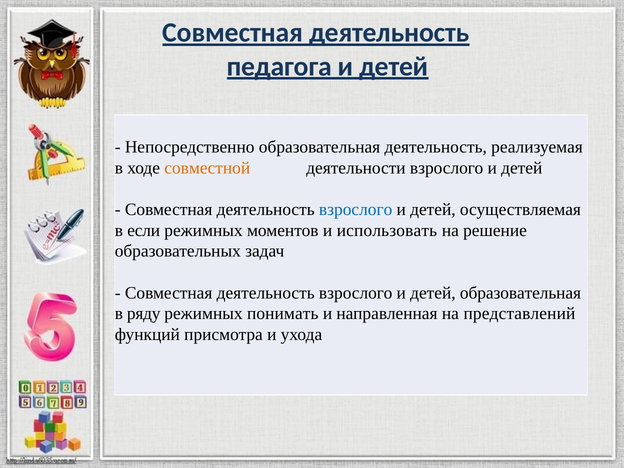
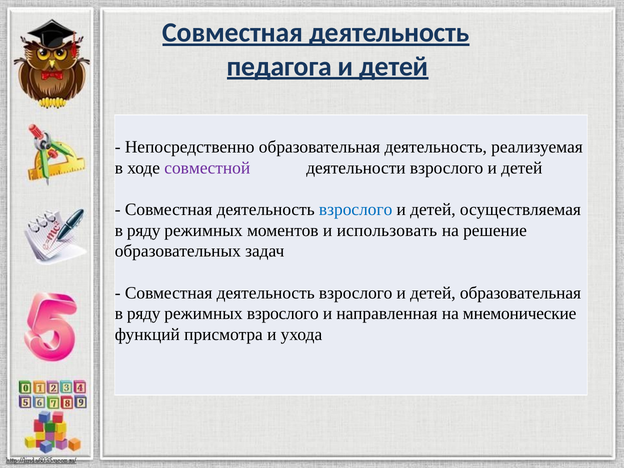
совместной colour: orange -> purple
если at (144, 230): если -> ряду
режимных понимать: понимать -> взрослого
представлений: представлений -> мнемонические
